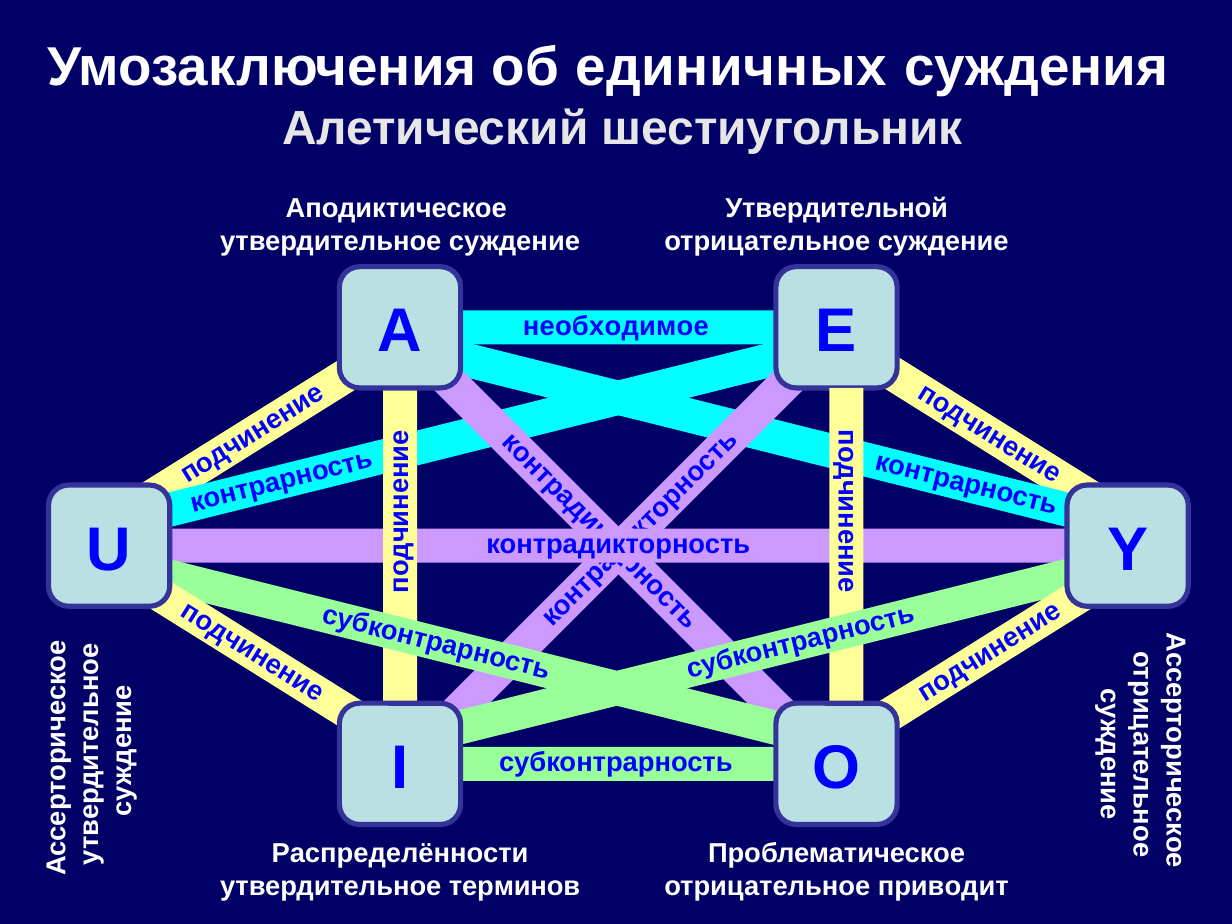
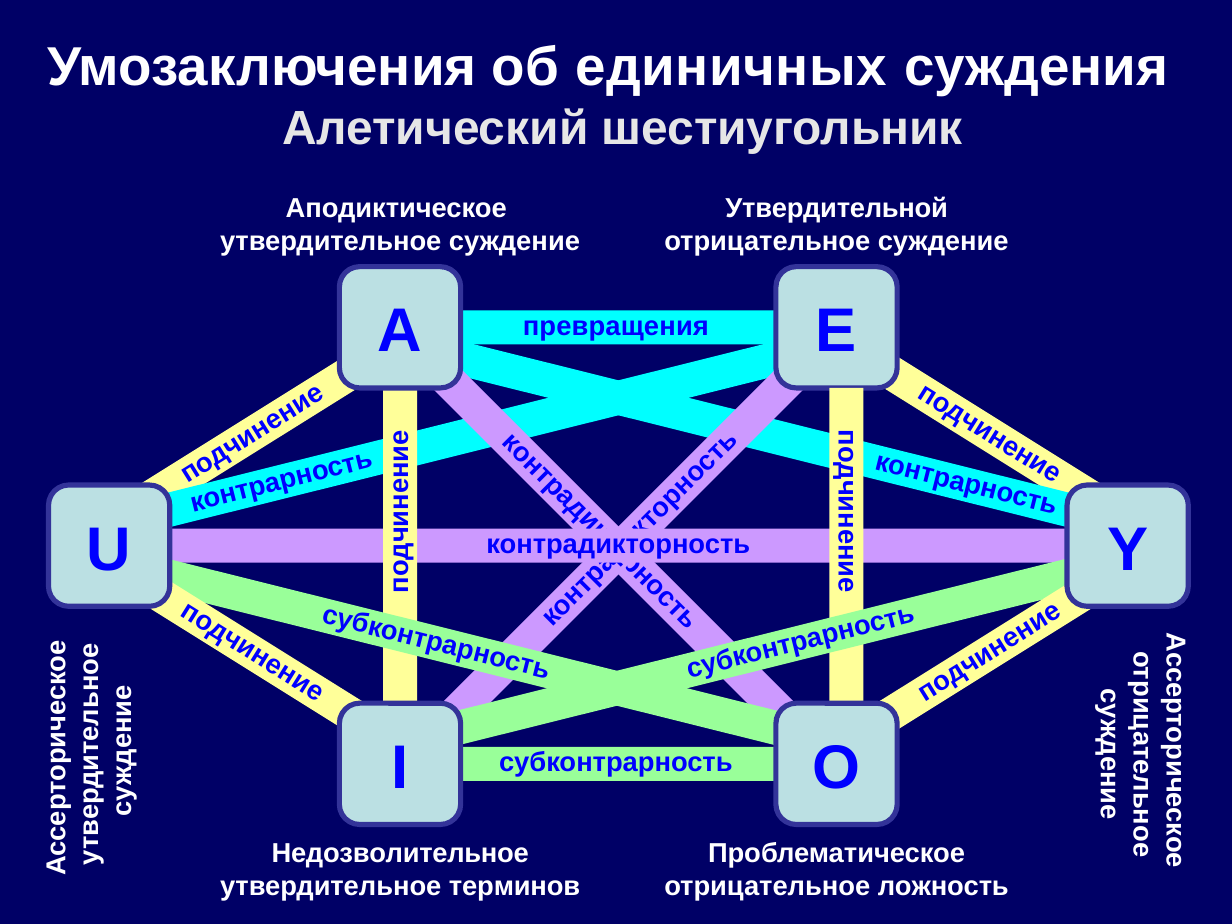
необходимое: необходимое -> превращения
Распределённости: Распределённости -> Недозволительное
приводит: приводит -> ложность
